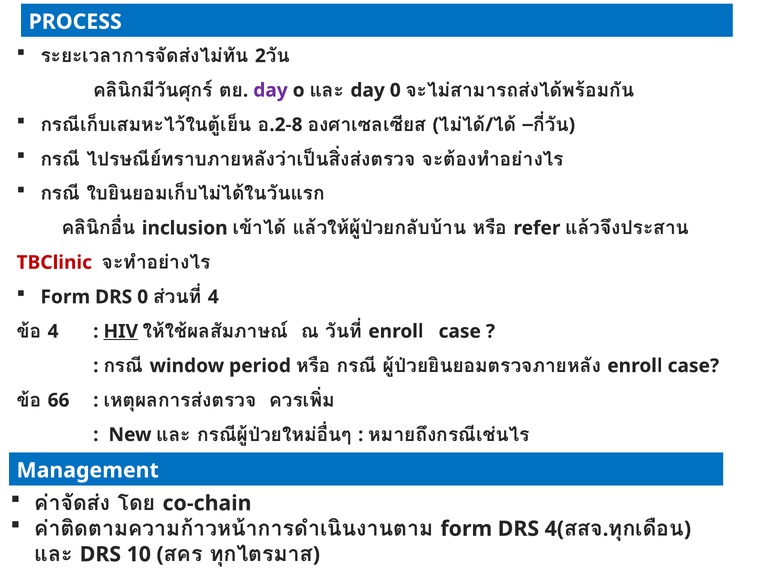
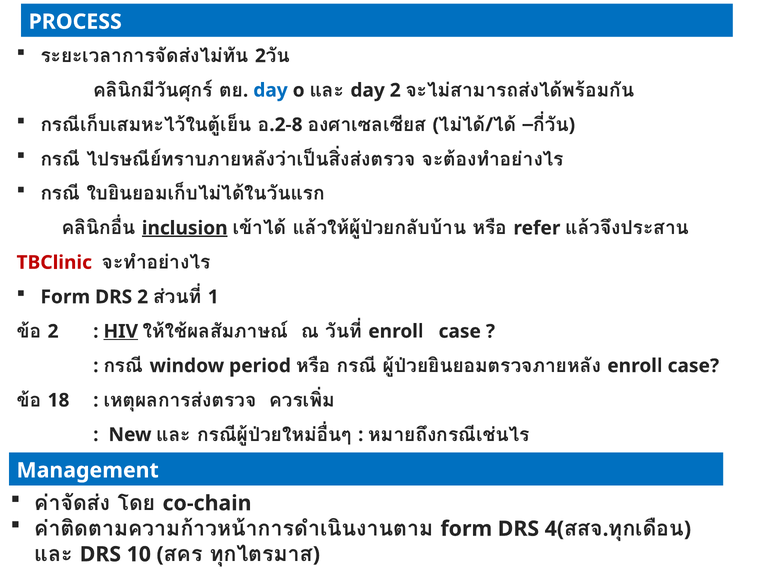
day at (270, 90) colour: purple -> blue
day 0: 0 -> 2
inclusion underline: none -> present
DRS 0: 0 -> 2
4 at (213, 297): 4 -> 1
4 at (53, 332): 4 -> 2
66: 66 -> 18
